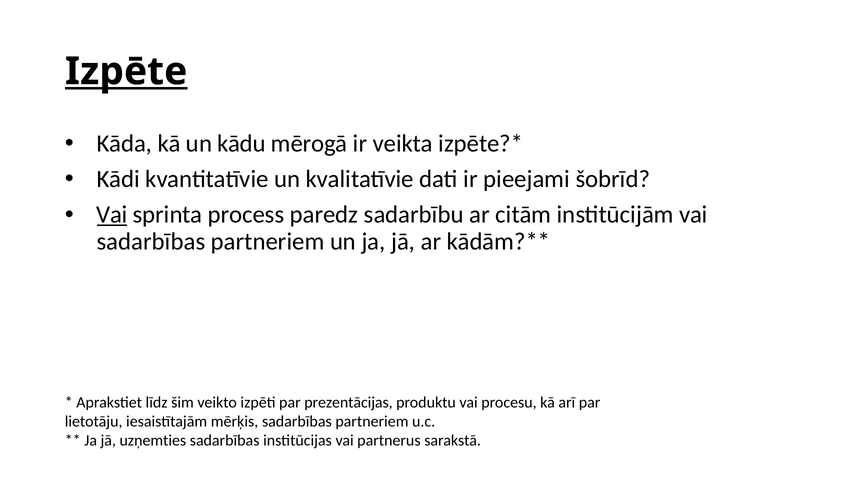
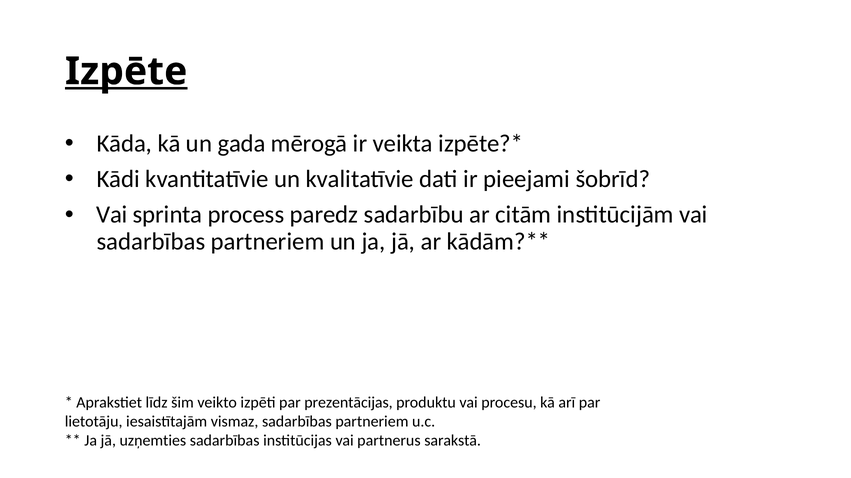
kādu: kādu -> gada
Vai at (112, 215) underline: present -> none
mērķis: mērķis -> vismaz
